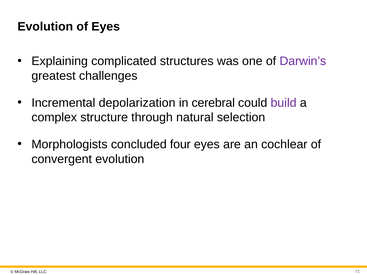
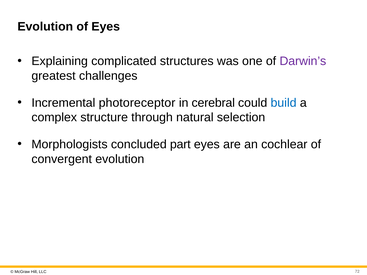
depolarization: depolarization -> photoreceptor
build colour: purple -> blue
four: four -> part
